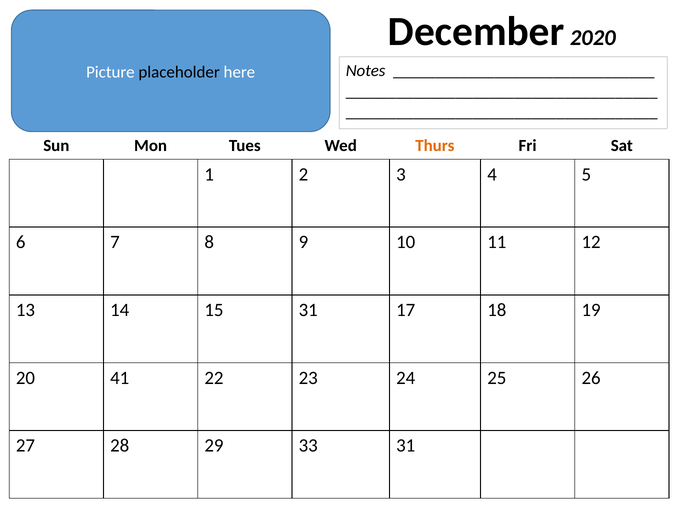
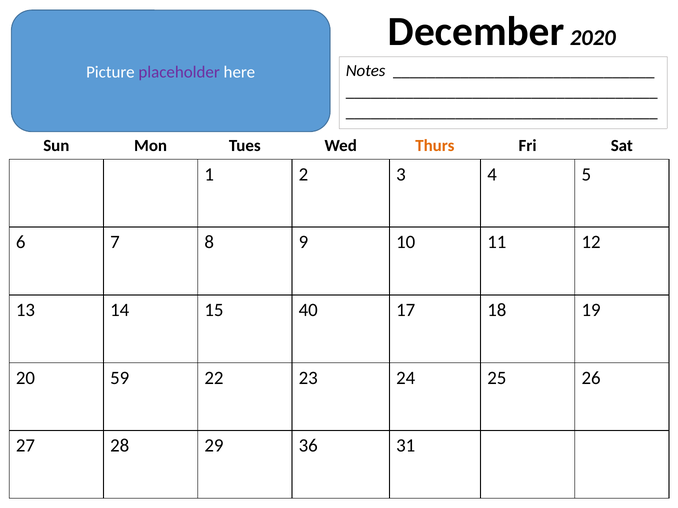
placeholder colour: black -> purple
15 31: 31 -> 40
41: 41 -> 59
33: 33 -> 36
